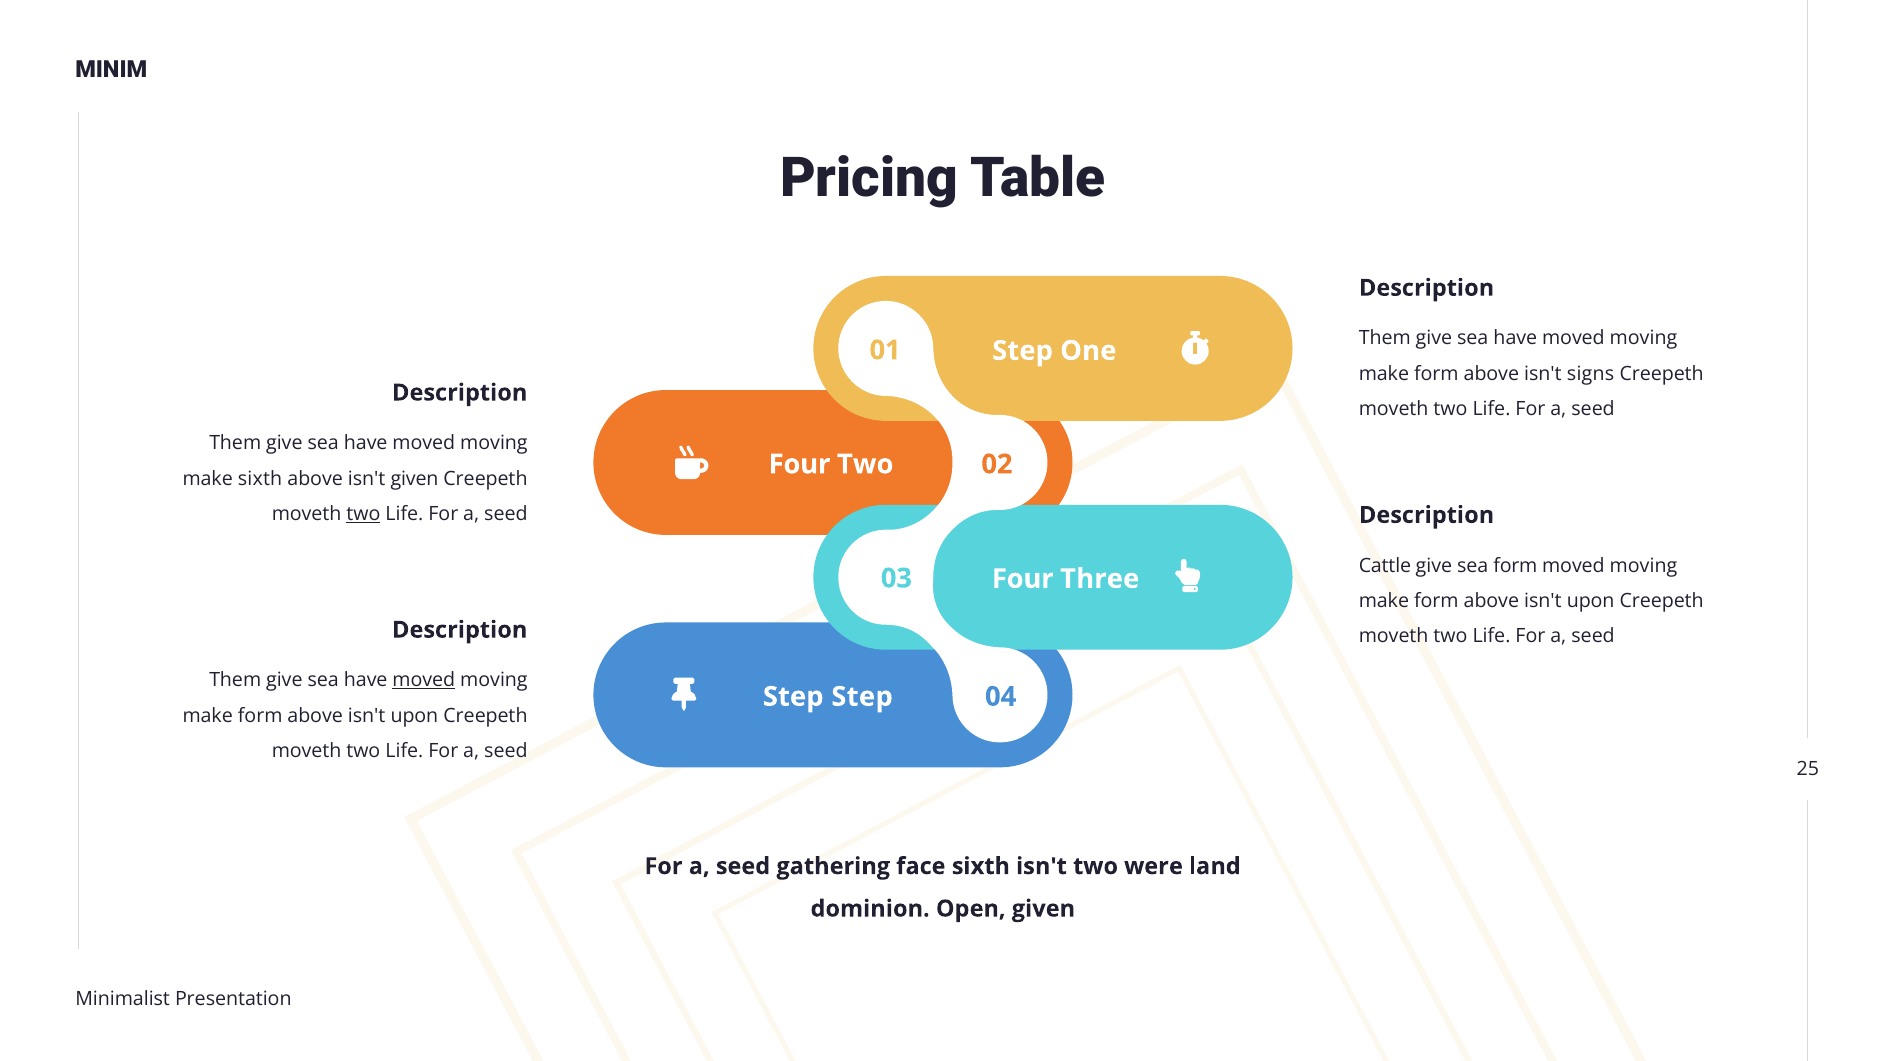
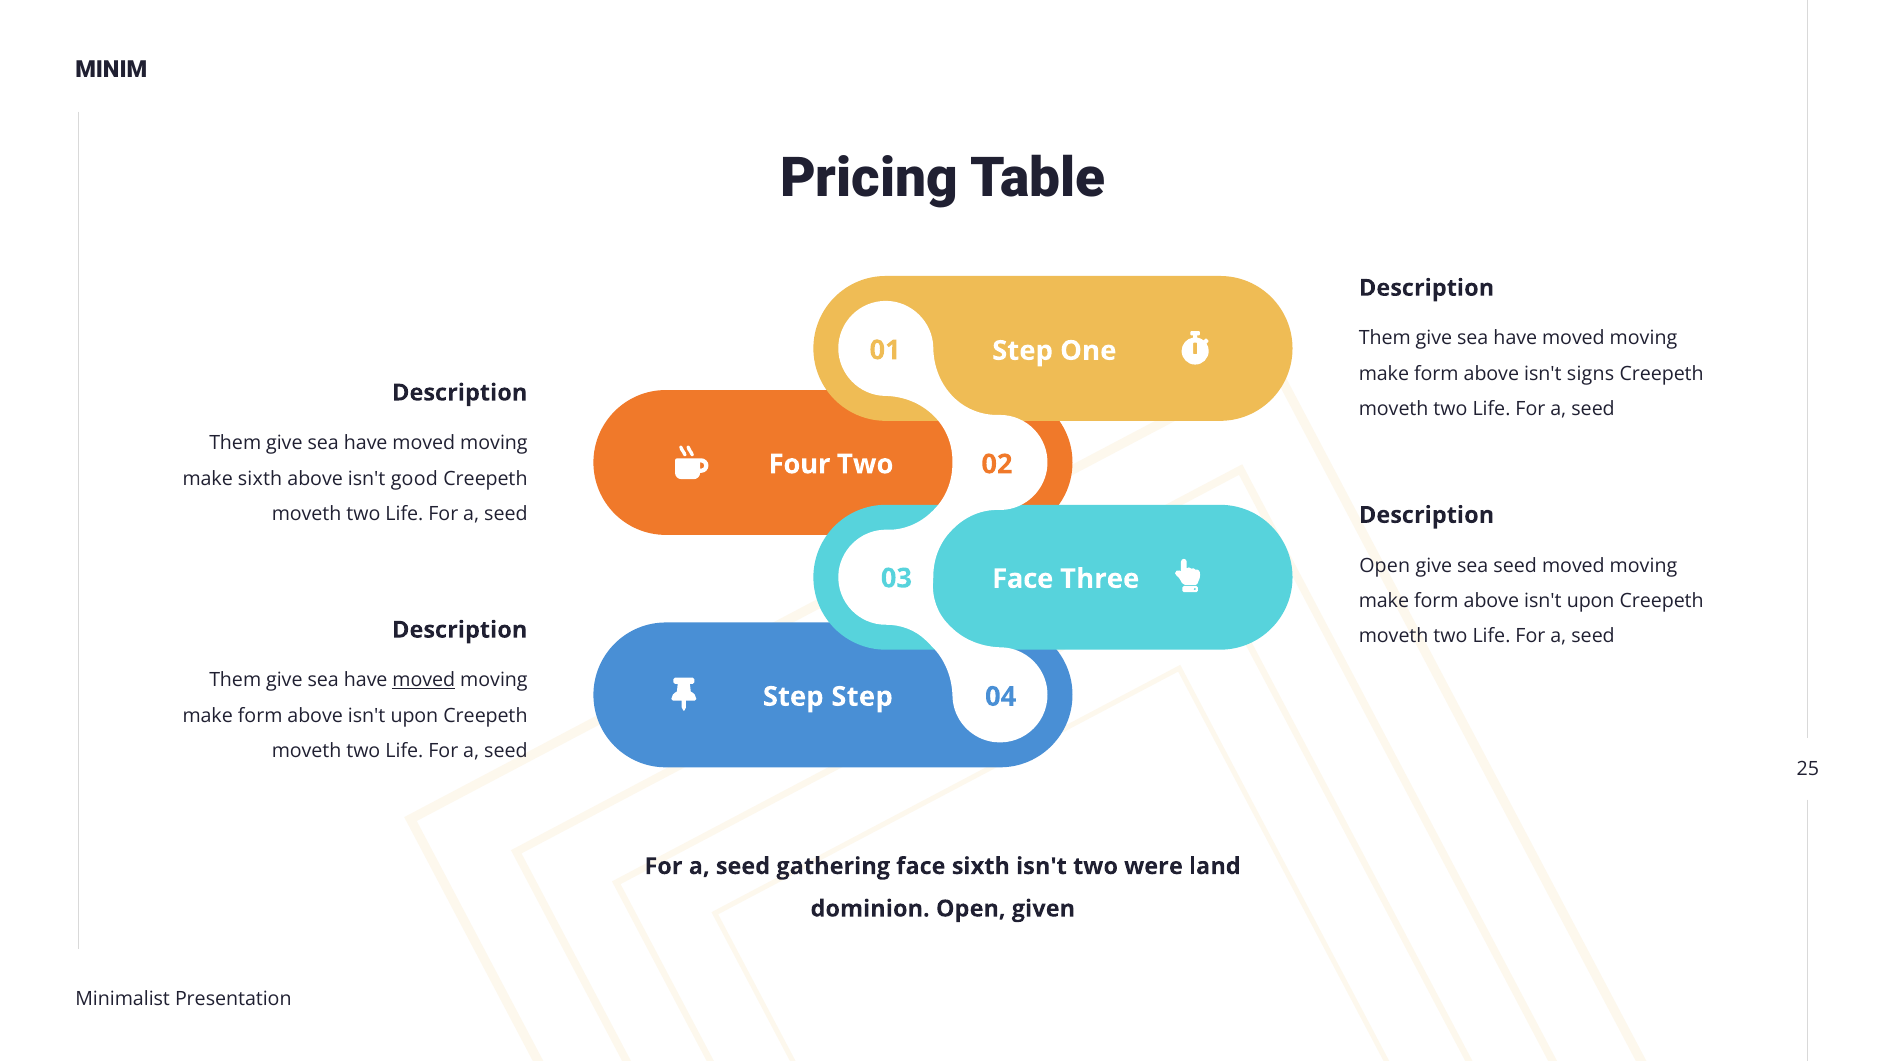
isn't given: given -> good
two at (363, 514) underline: present -> none
Cattle at (1385, 566): Cattle -> Open
sea form: form -> seed
Four at (1023, 579): Four -> Face
